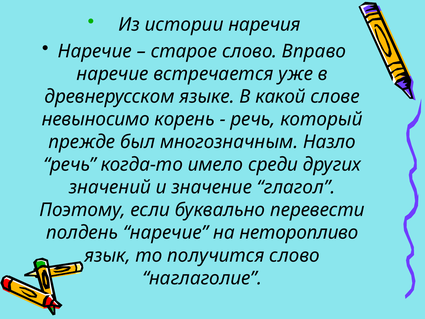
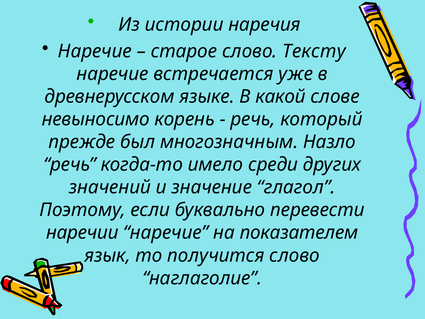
Вправо: Вправо -> Тексту
полдень: полдень -> наречии
неторопливо: неторопливо -> показателем
